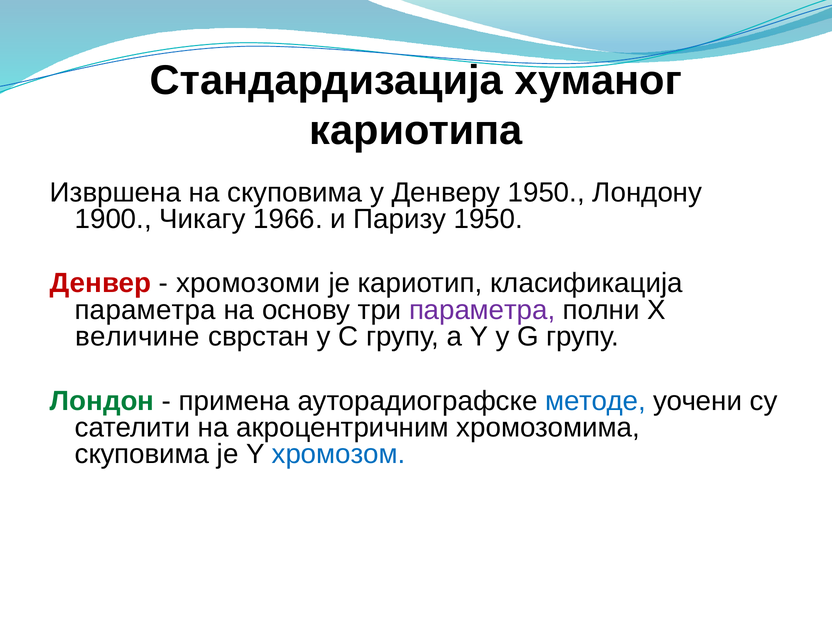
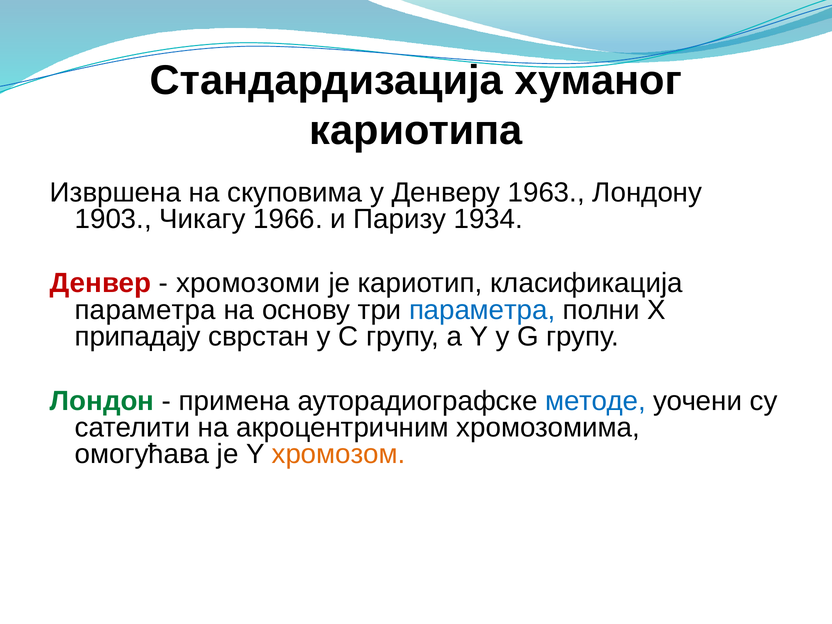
Денверу 1950: 1950 -> 1963
1900: 1900 -> 1903
Паризу 1950: 1950 -> 1934
параметра at (482, 310) colour: purple -> blue
величине: величине -> припадају
скуповима at (142, 454): скуповима -> омогућава
хромозом colour: blue -> orange
